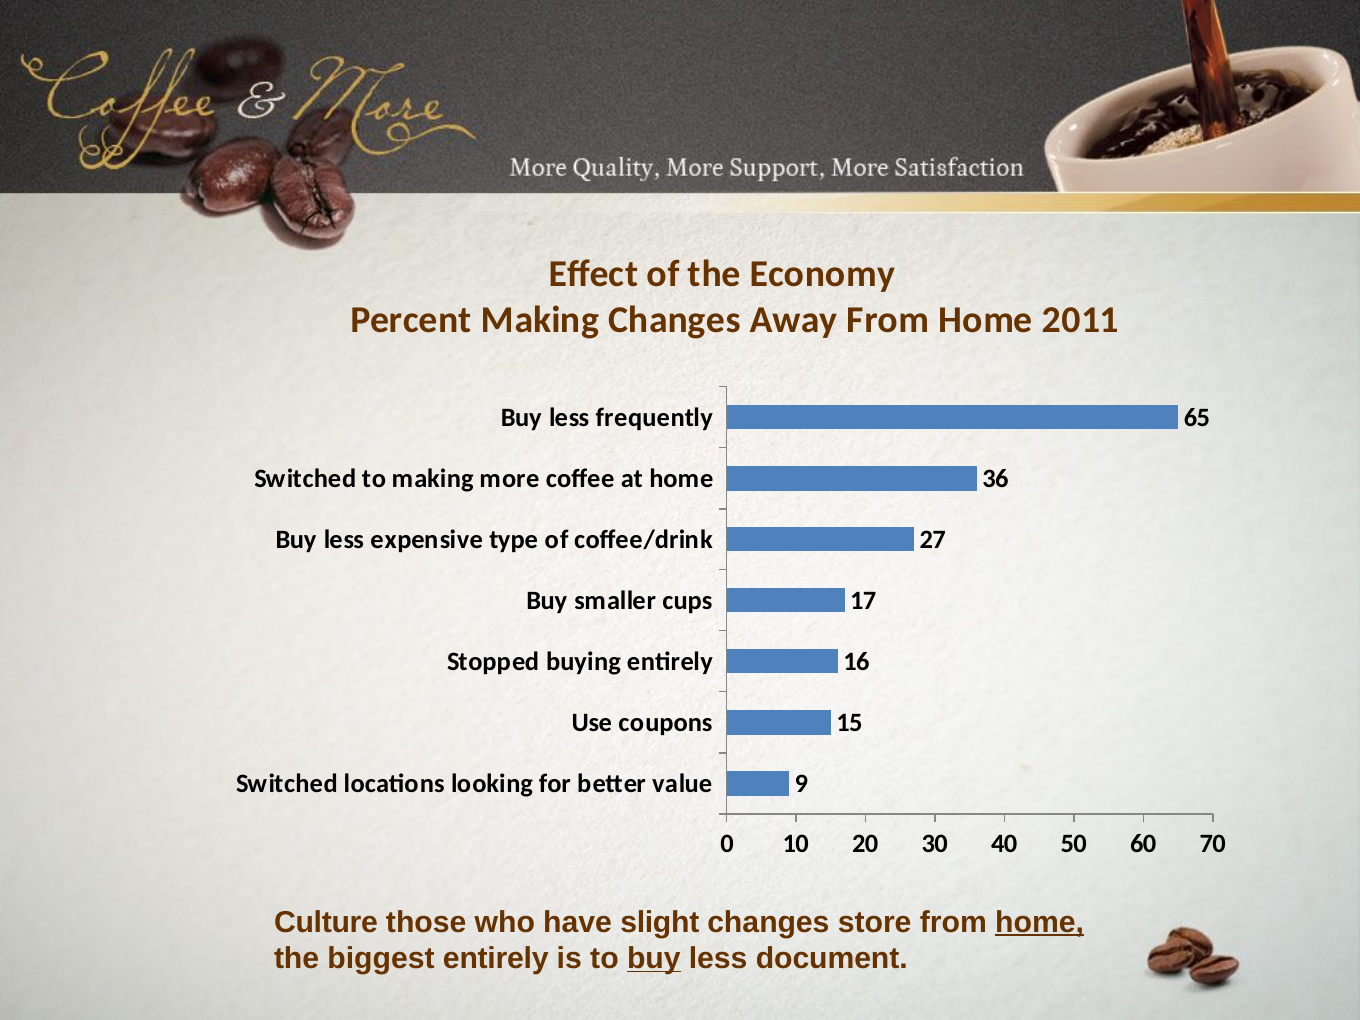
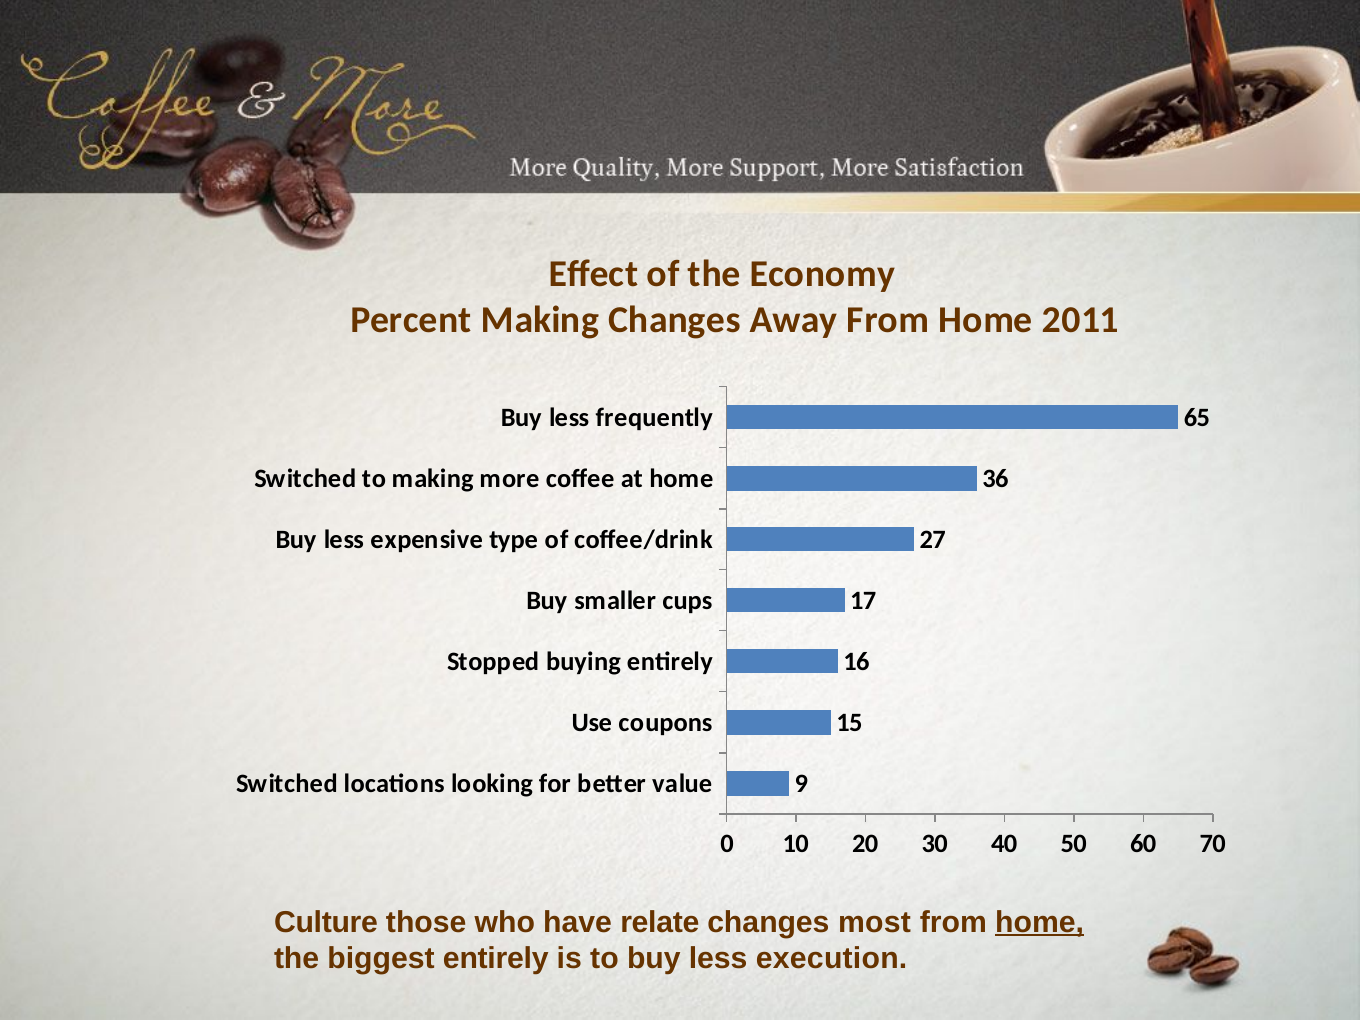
slight: slight -> relate
store: store -> most
buy at (654, 958) underline: present -> none
document: document -> execution
